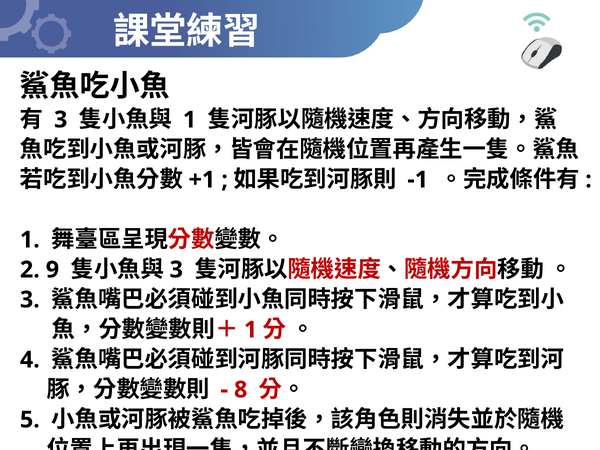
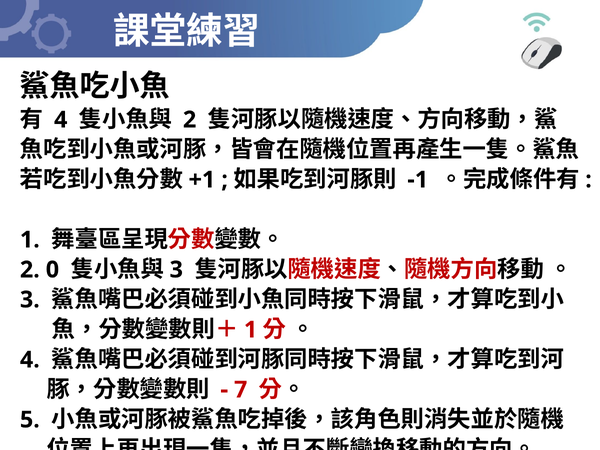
3 at (61, 120): 3 -> 4
1 at (190, 120): 1 -> 2
9: 9 -> 0
8: 8 -> 7
